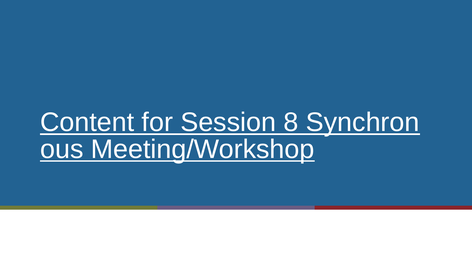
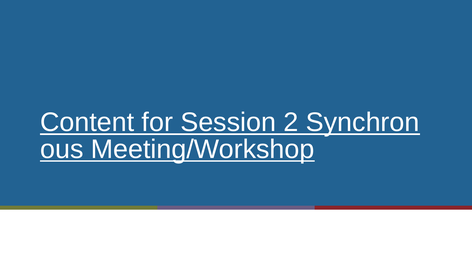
8: 8 -> 2
